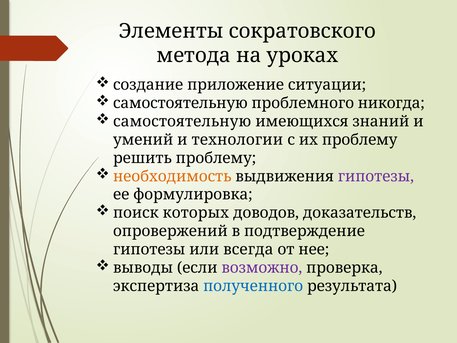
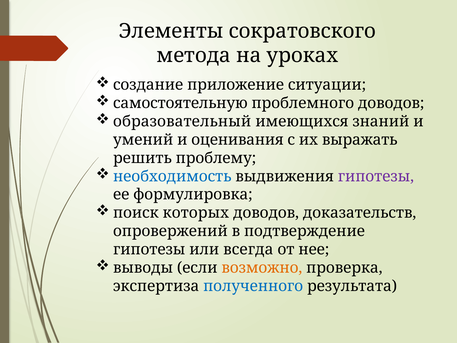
проблемного никогда: никогда -> доводов
самостоятельную at (182, 121): самостоятельную -> образовательный
технологии: технологии -> оценивания
их проблему: проблему -> выражать
необходимость colour: orange -> blue
возможно colour: purple -> orange
